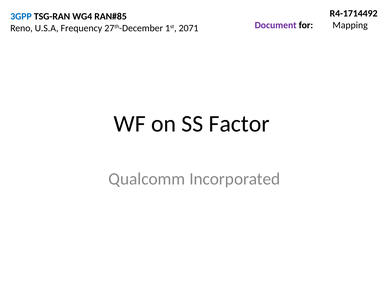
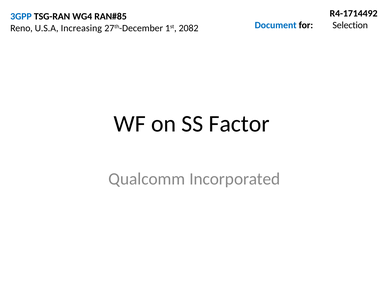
Document colour: purple -> blue
Mapping: Mapping -> Selection
Frequency: Frequency -> Increasing
2071: 2071 -> 2082
